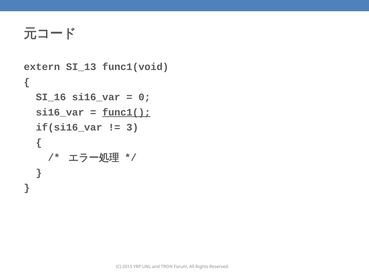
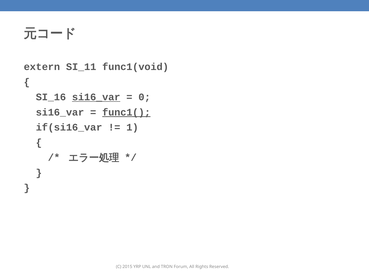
SI_13: SI_13 -> SI_11
si16_var at (96, 97) underline: none -> present
3: 3 -> 1
